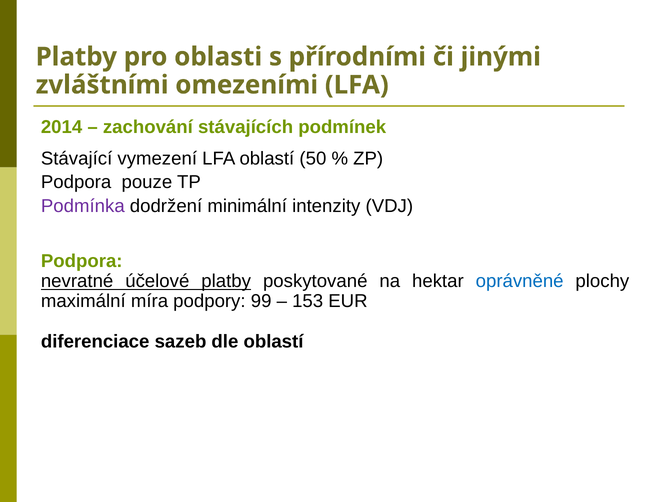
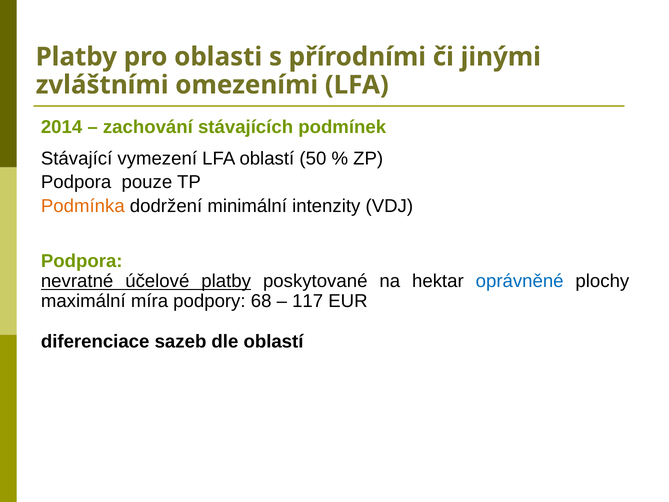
Podmínka colour: purple -> orange
99: 99 -> 68
153: 153 -> 117
